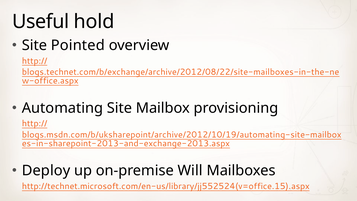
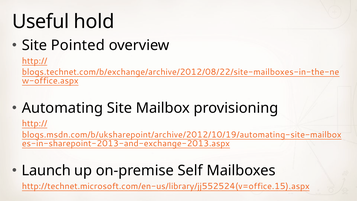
Deploy: Deploy -> Launch
Will: Will -> Self
